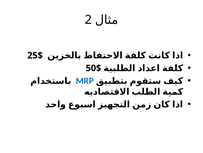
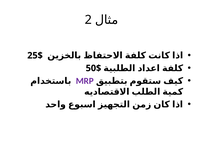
MRP colour: blue -> purple
